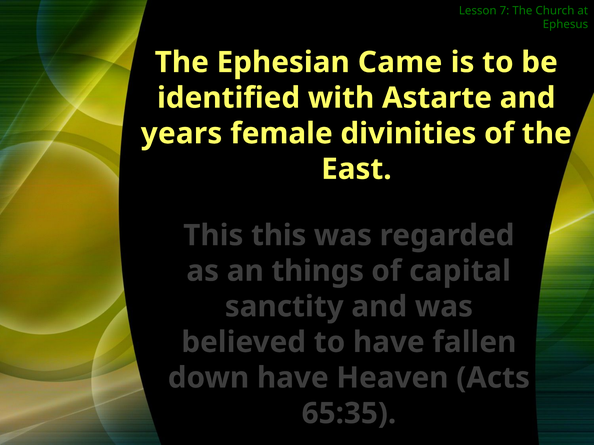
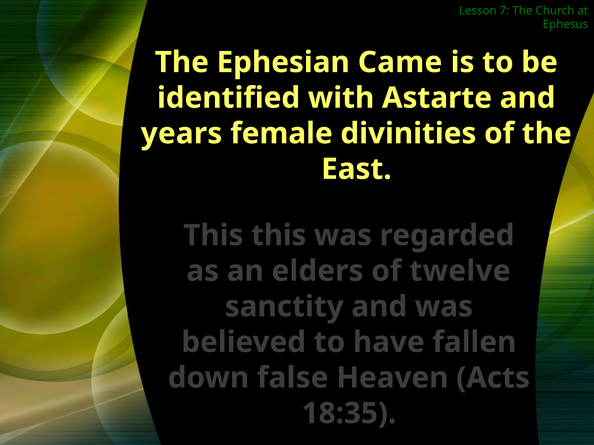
things: things -> elders
capital: capital -> twelve
down have: have -> false
65:35: 65:35 -> 18:35
